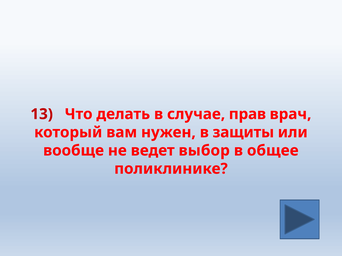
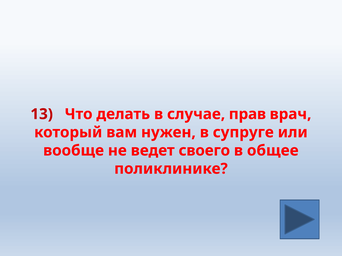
защиты: защиты -> супруге
выбор: выбор -> своего
